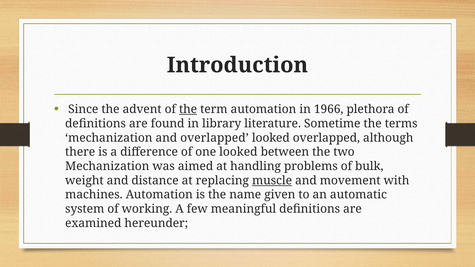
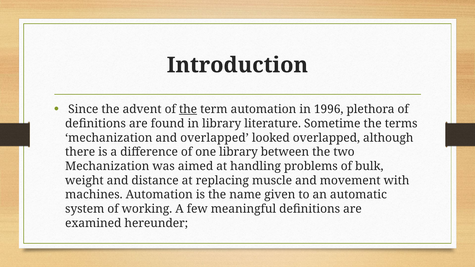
1966: 1966 -> 1996
one looked: looked -> library
muscle underline: present -> none
